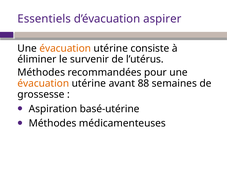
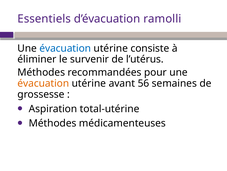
aspirer: aspirer -> ramolli
évacuation at (65, 48) colour: orange -> blue
88: 88 -> 56
basé-utérine: basé-utérine -> total-utérine
